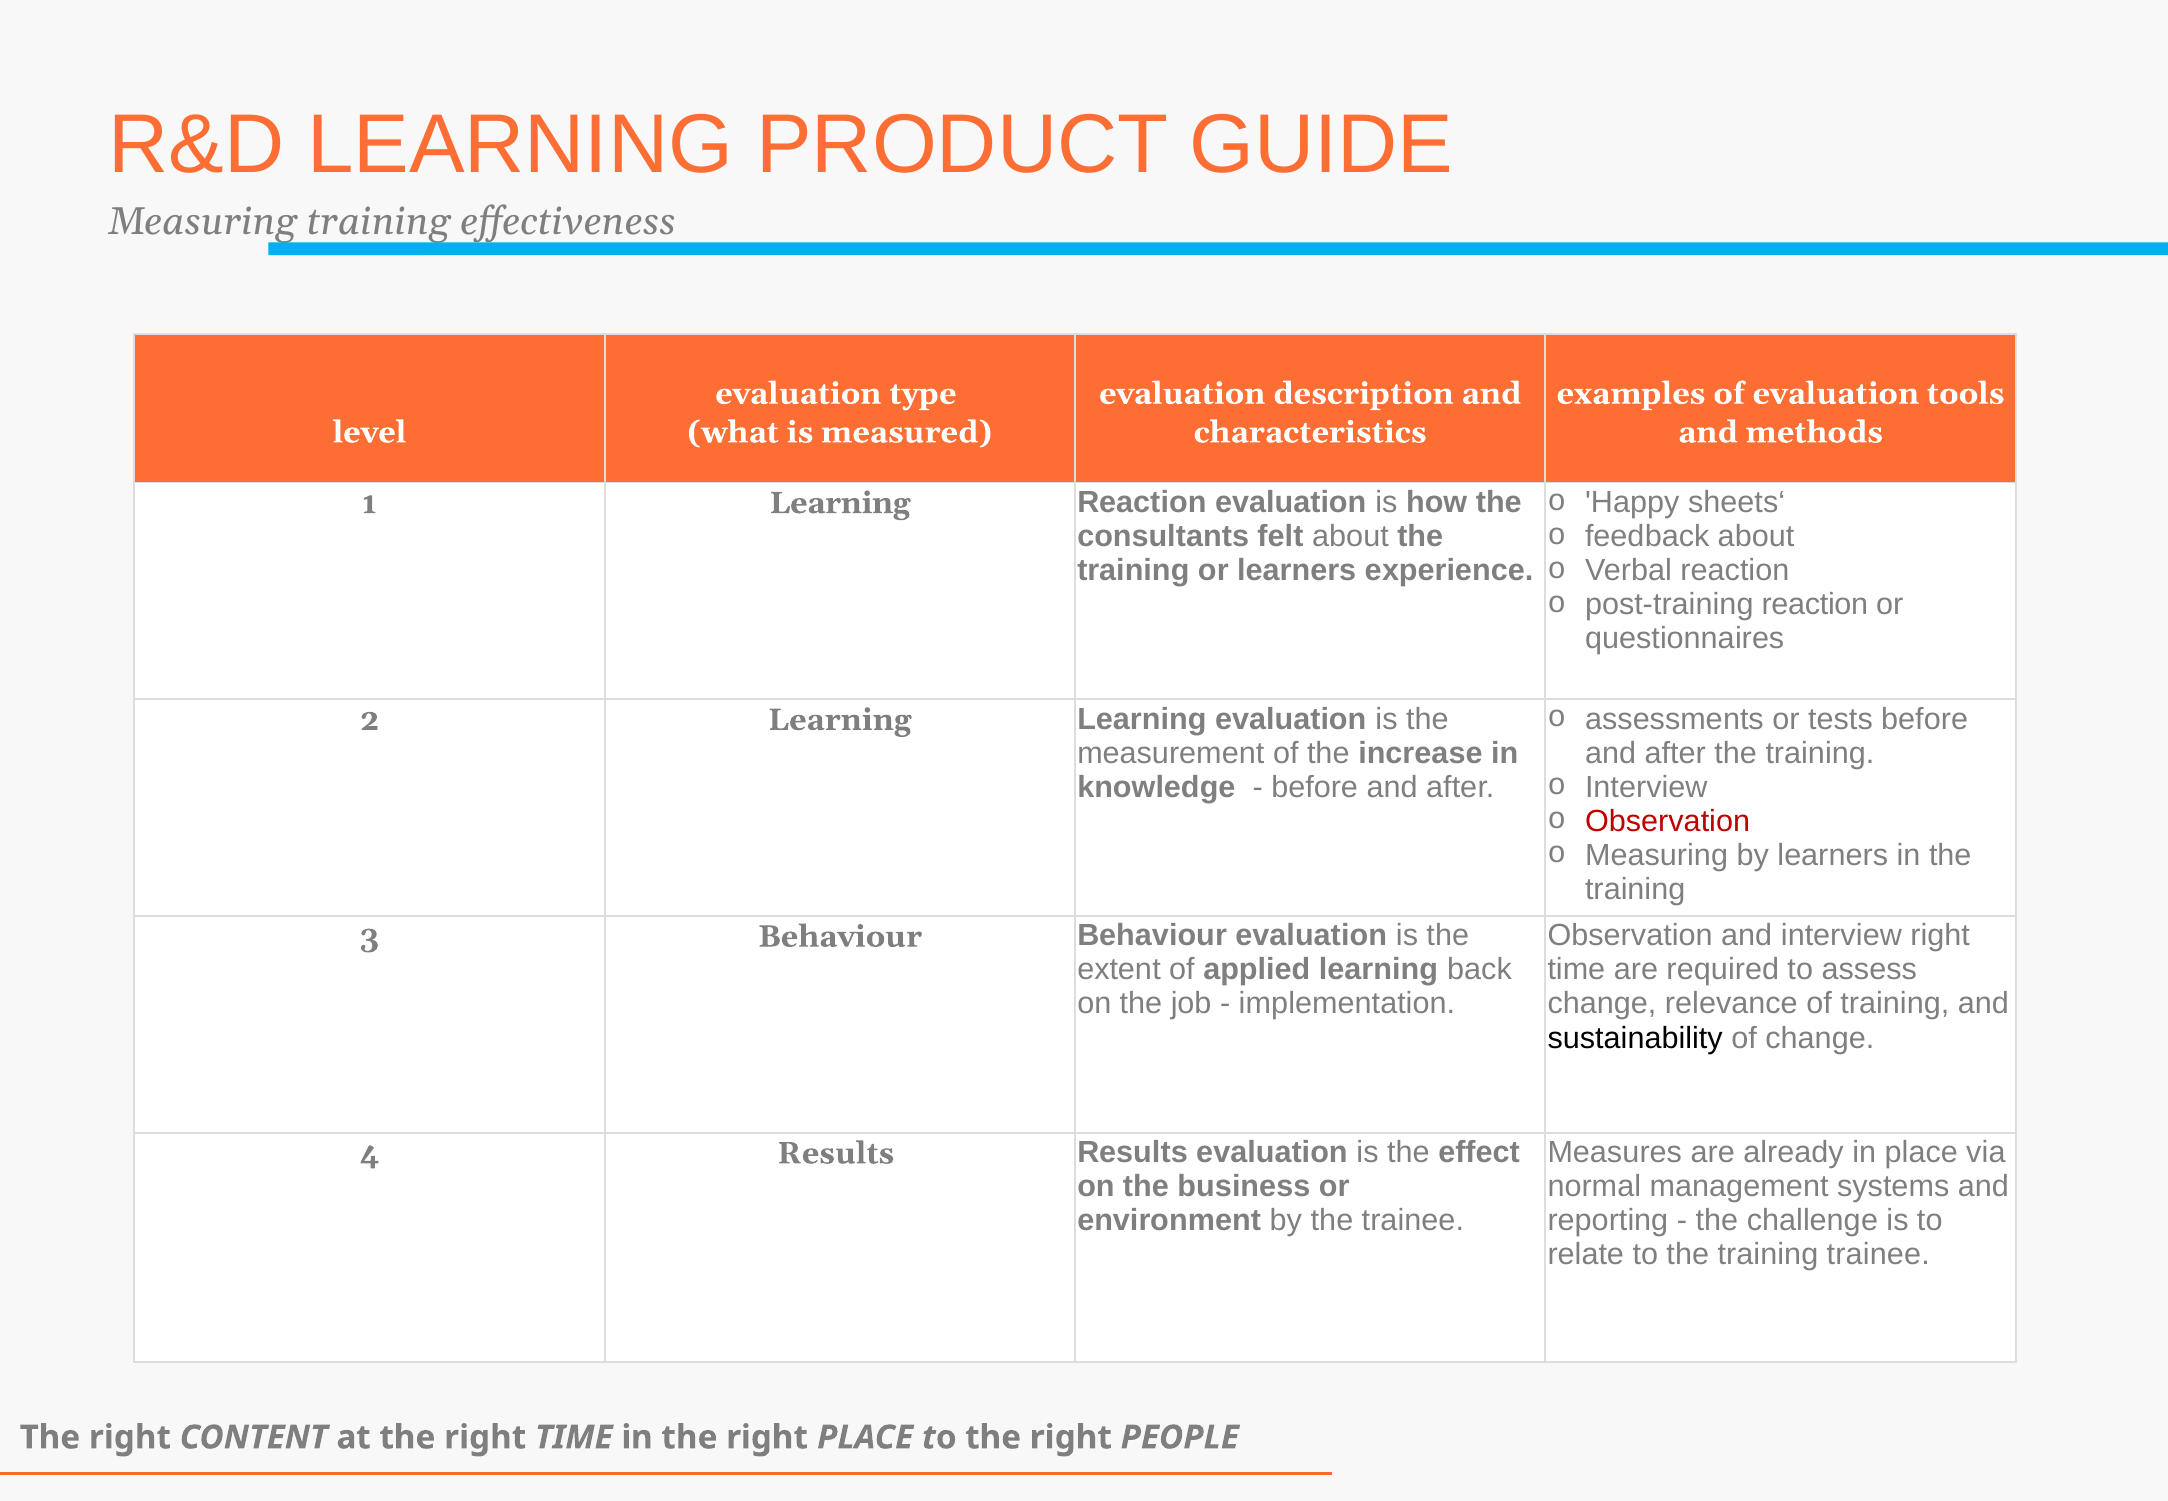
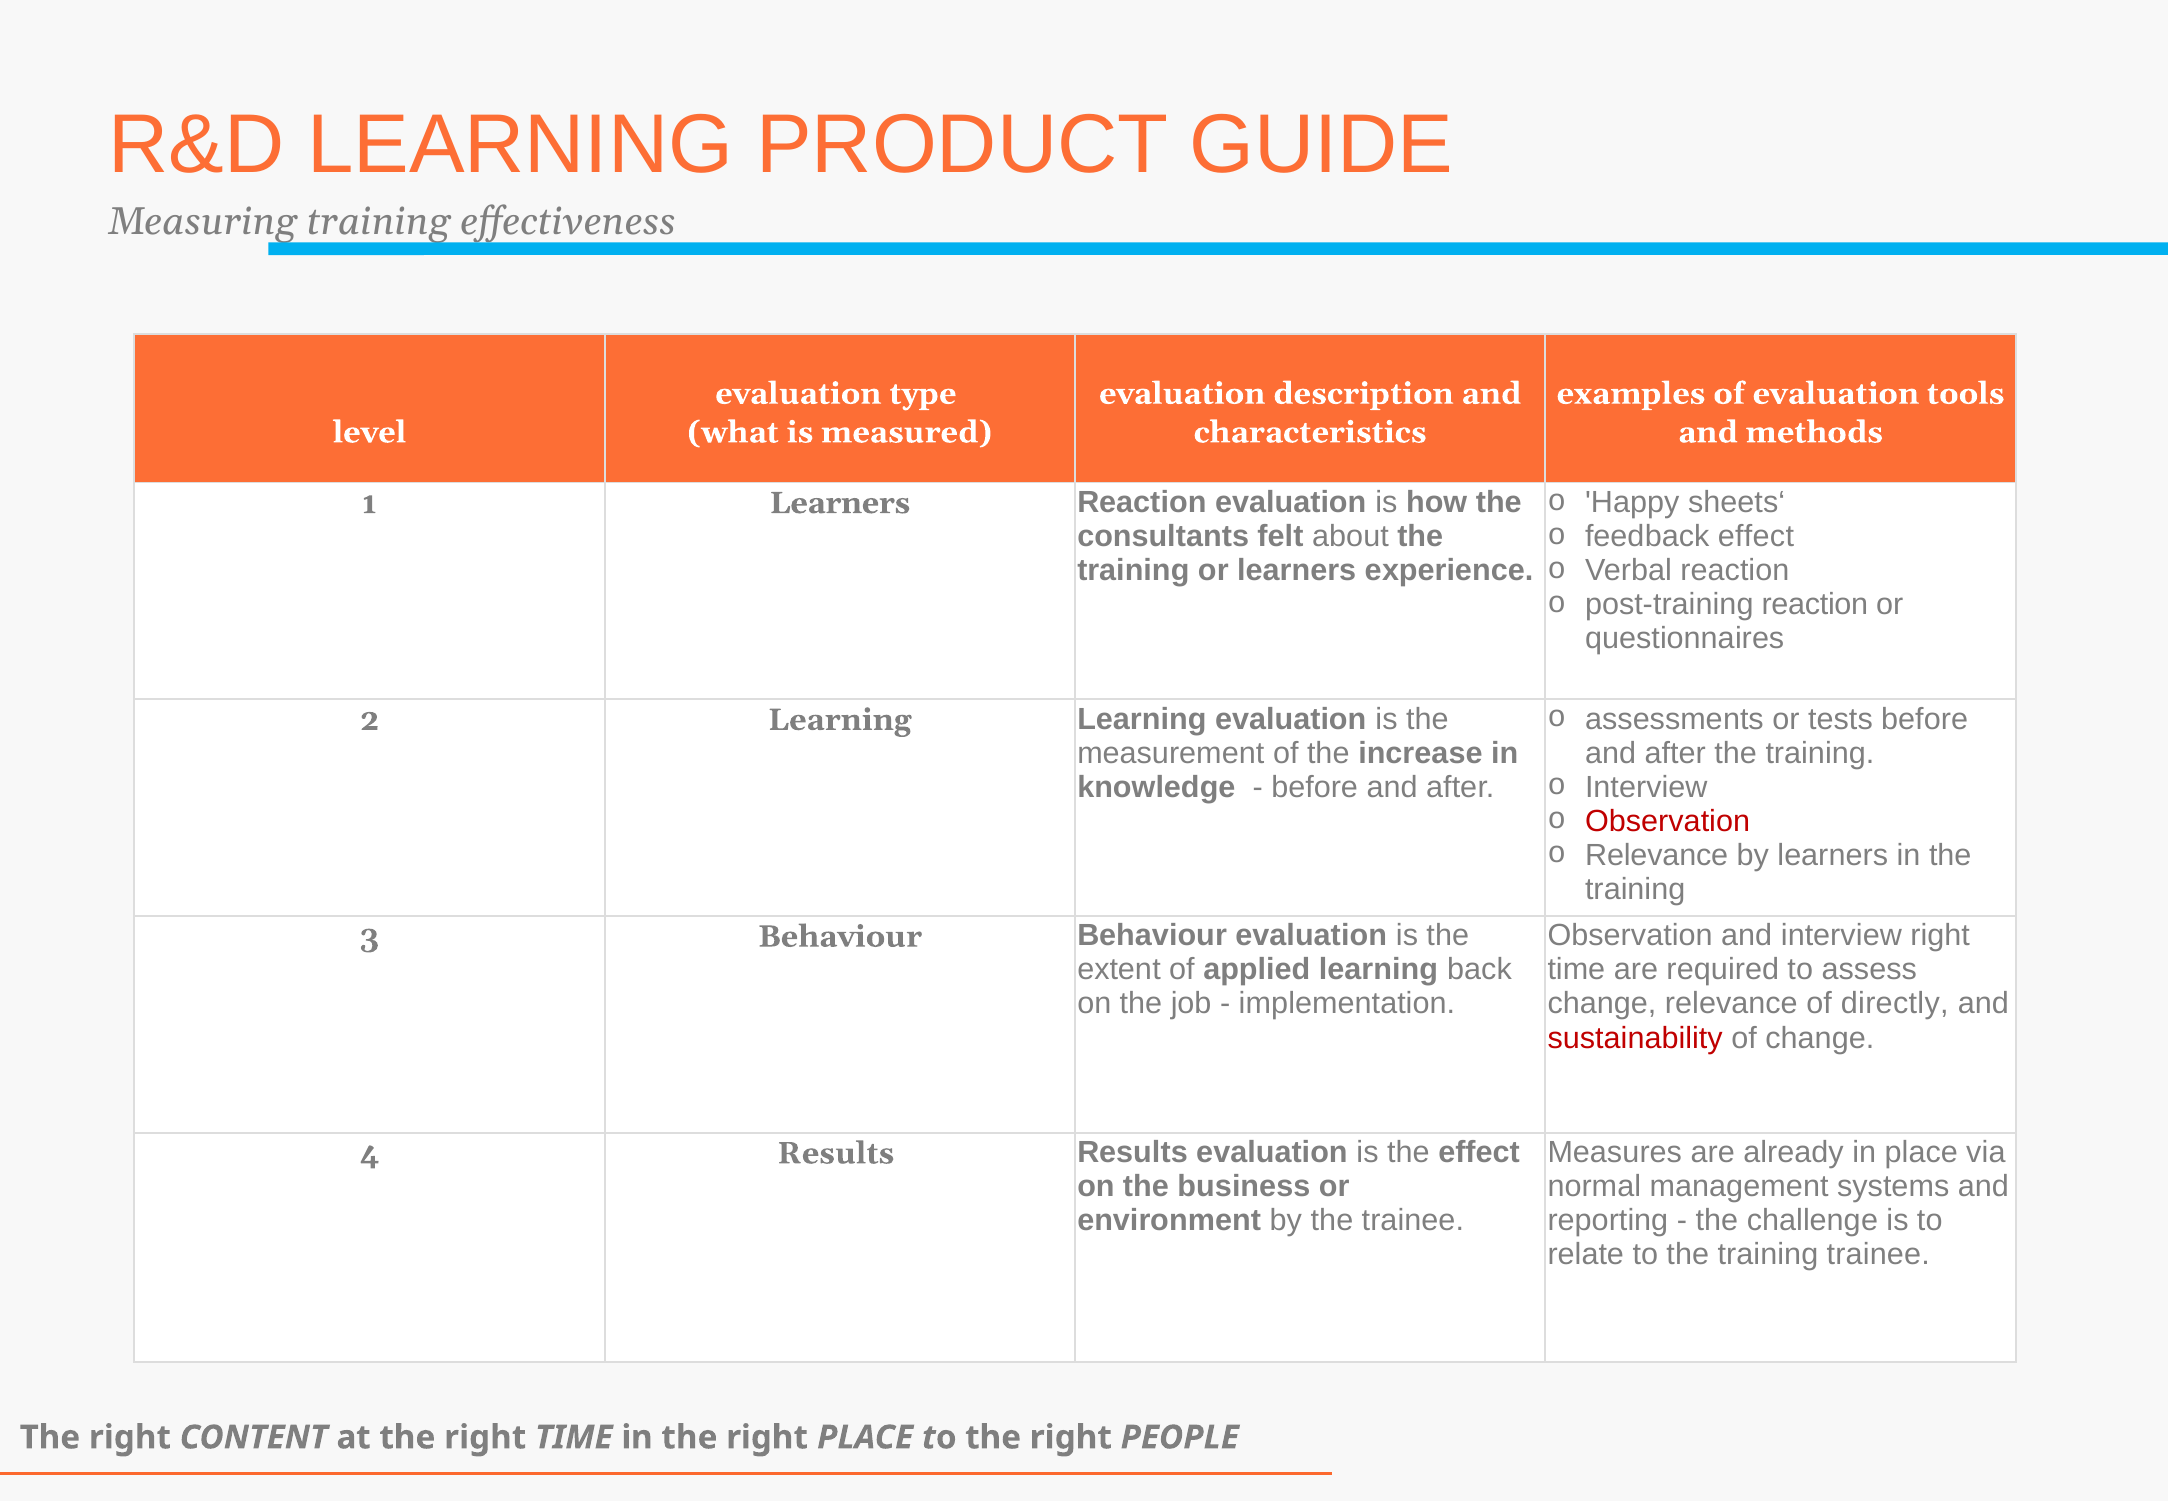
1 Learning: Learning -> Learners
feedback about: about -> effect
Measuring at (1657, 855): Measuring -> Relevance
of training: training -> directly
sustainability colour: black -> red
